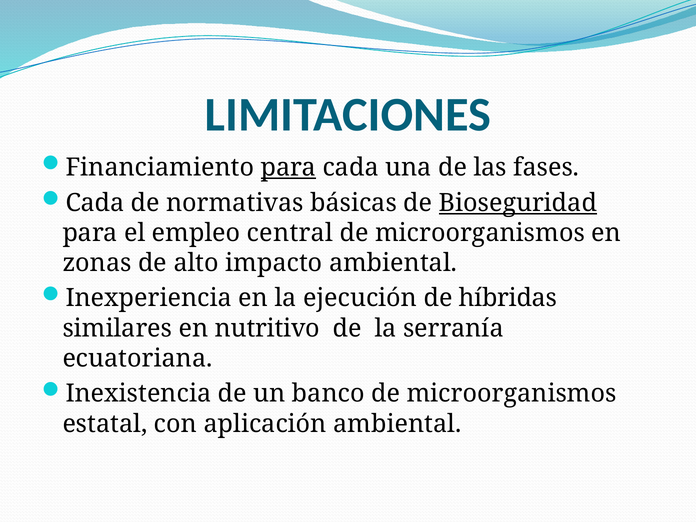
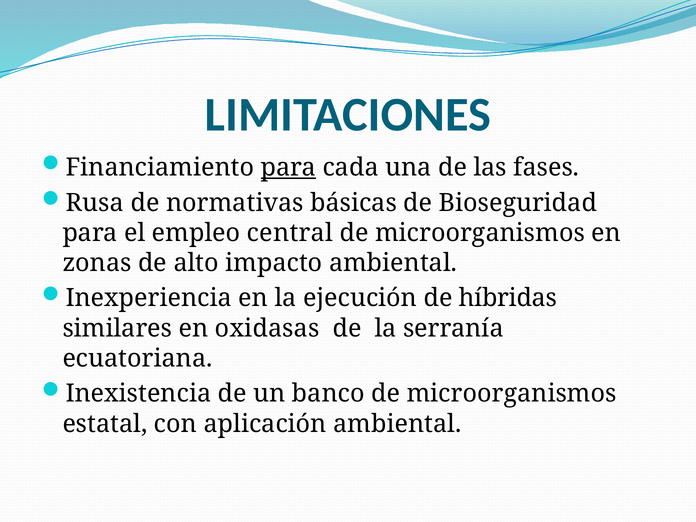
Cada at (95, 203): Cada -> Rusa
Bioseguridad underline: present -> none
nutritivo: nutritivo -> oxidasas
